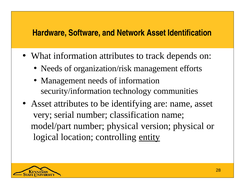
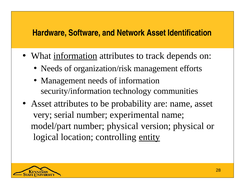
information at (75, 56) underline: none -> present
identifying: identifying -> probability
classification: classification -> experimental
